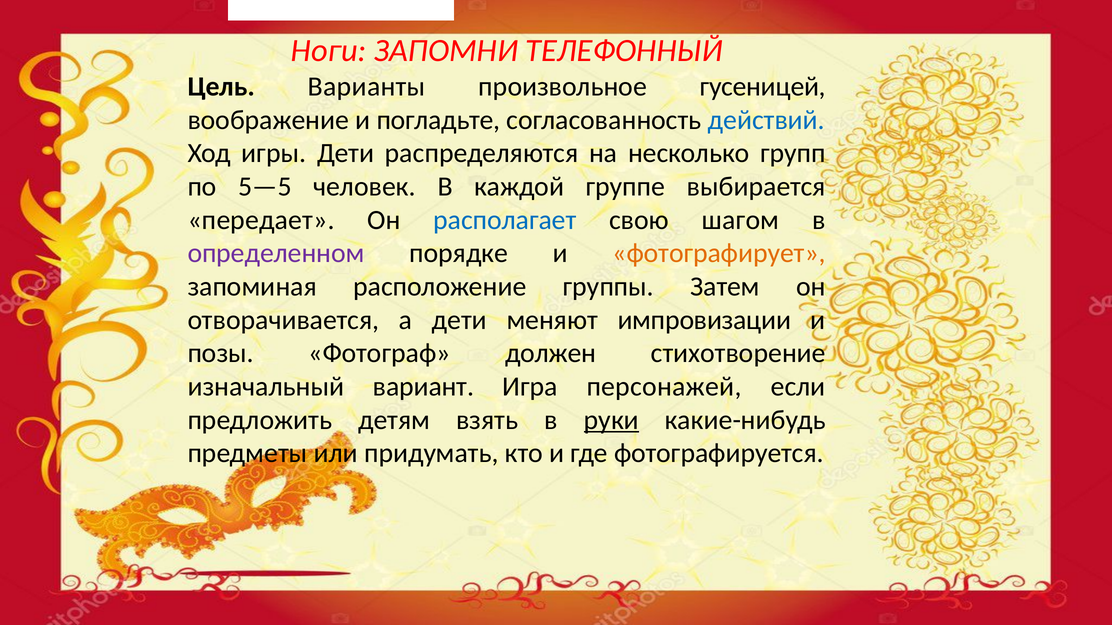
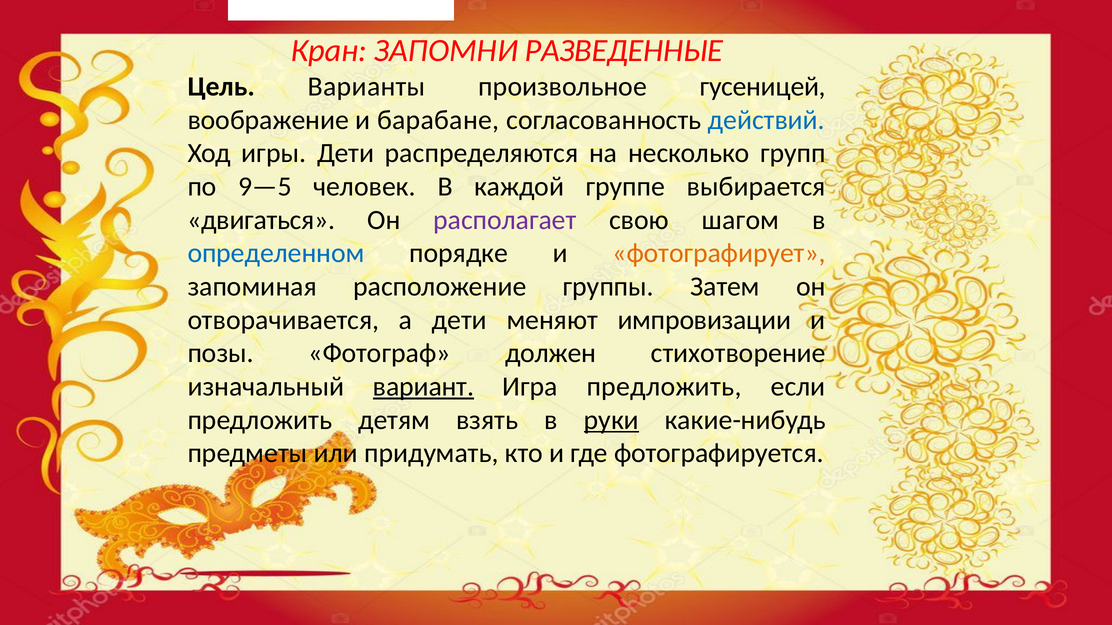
Ноги: Ноги -> Кран
ТЕЛЕФОННЫЙ: ТЕЛЕФОННЫЙ -> РАЗВЕДЕННЫЕ
погладьте: погладьте -> барабане
5—5: 5—5 -> 9—5
передает: передает -> двигаться
располагает colour: blue -> purple
определенном colour: purple -> blue
вариант underline: none -> present
Игра персонажей: персонажей -> предложить
